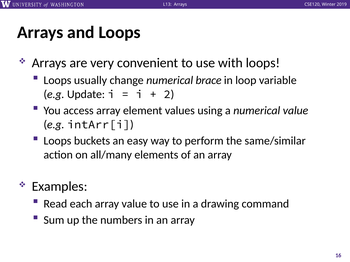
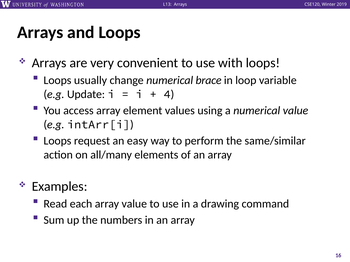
2: 2 -> 4
buckets: buckets -> request
